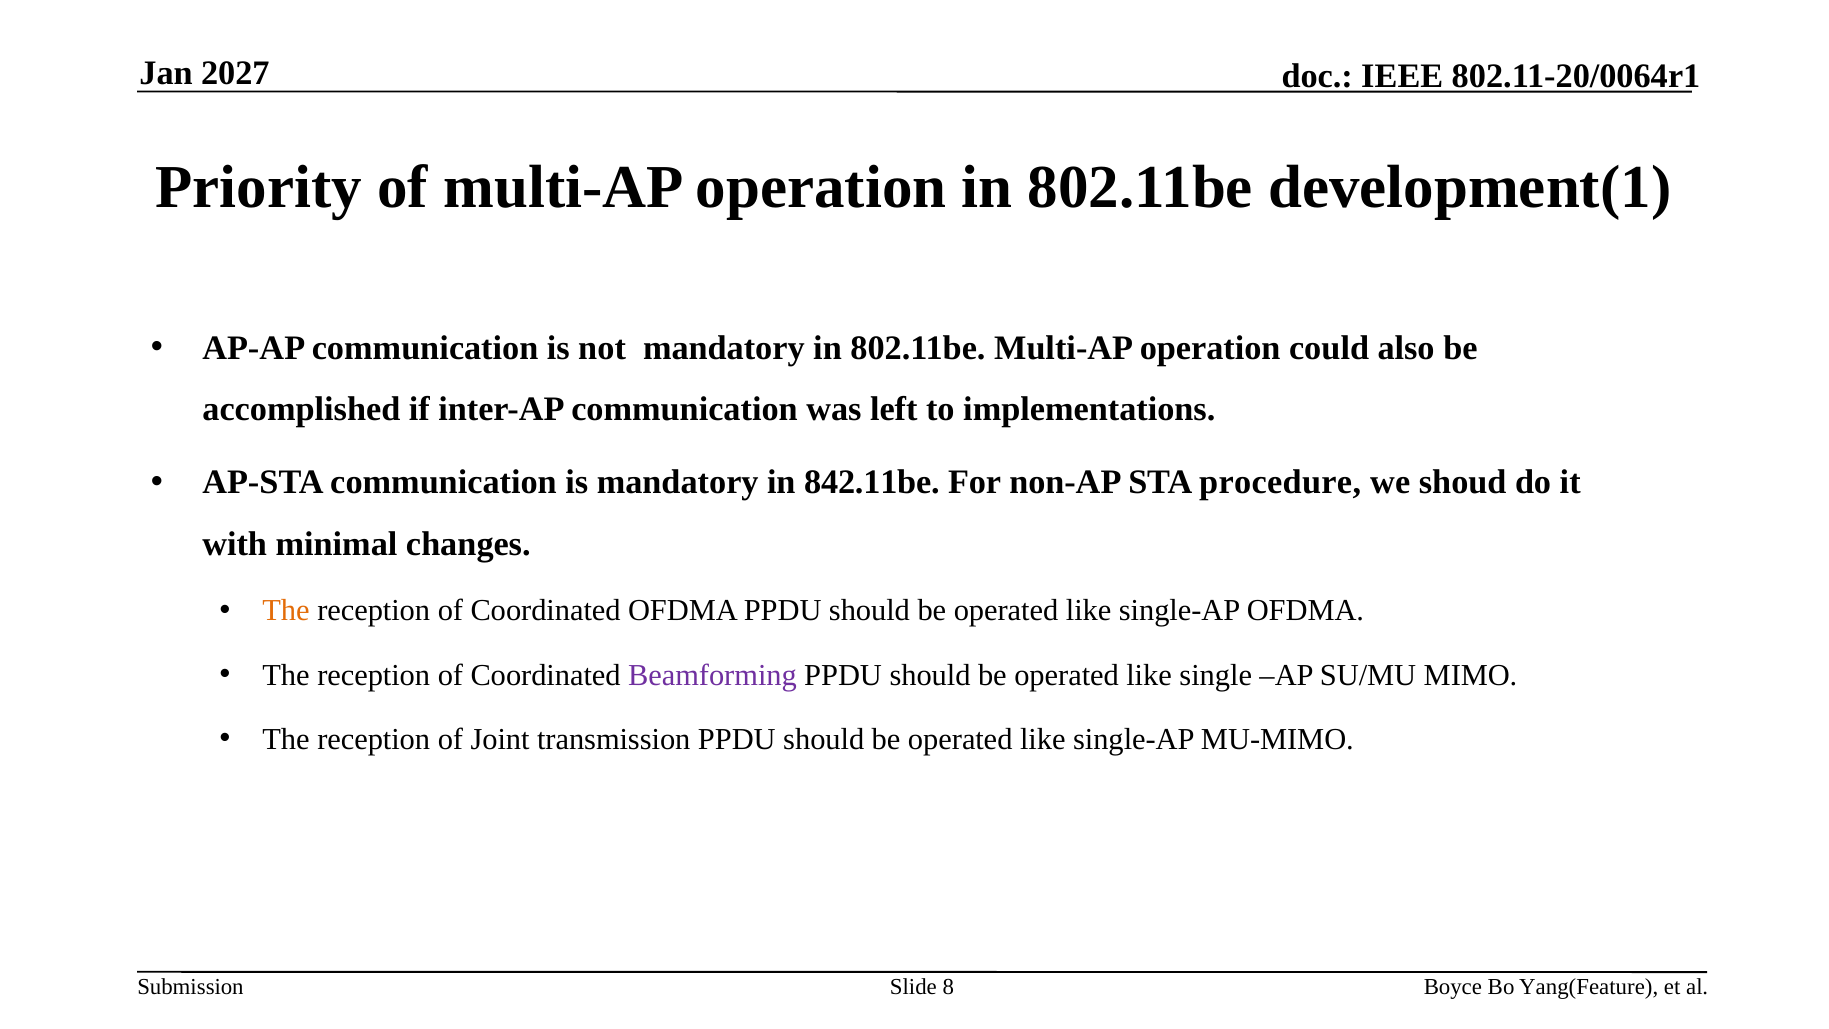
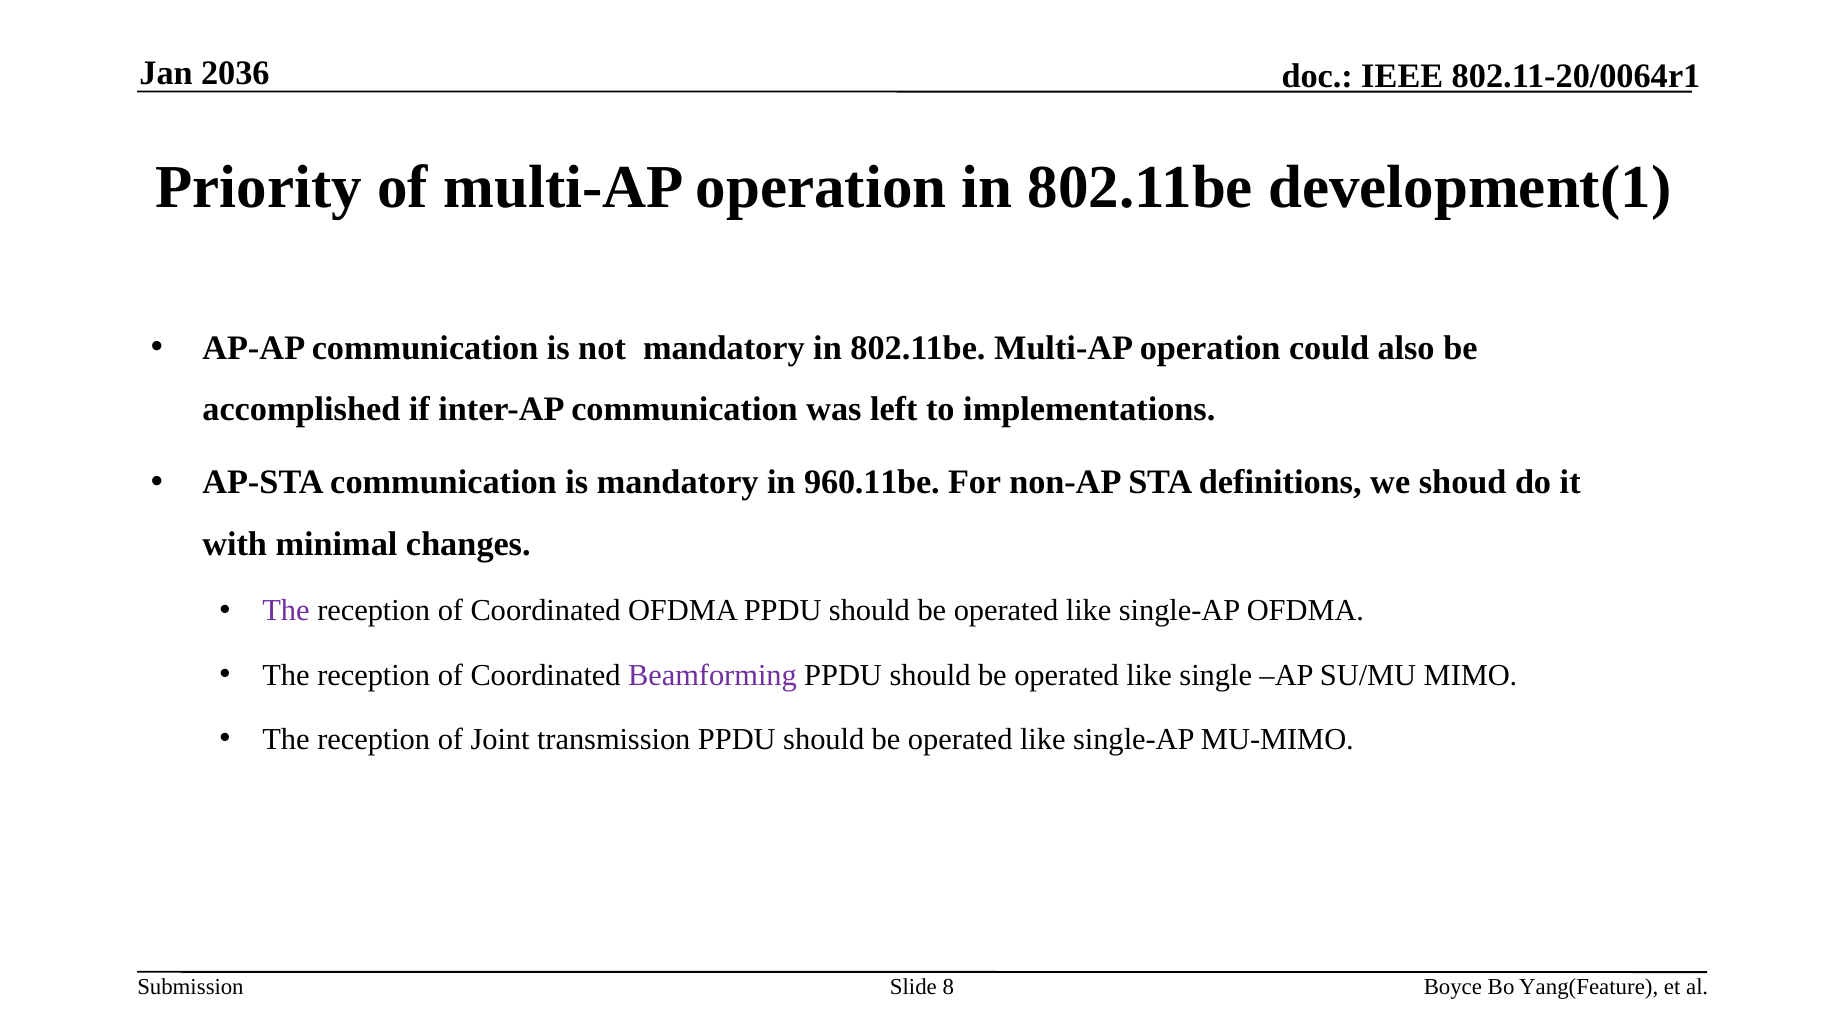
2027: 2027 -> 2036
842.11be: 842.11be -> 960.11be
procedure: procedure -> definitions
The at (286, 611) colour: orange -> purple
